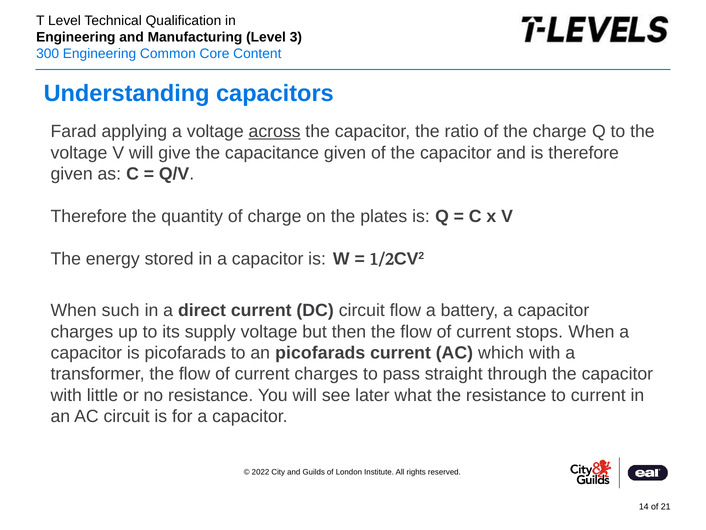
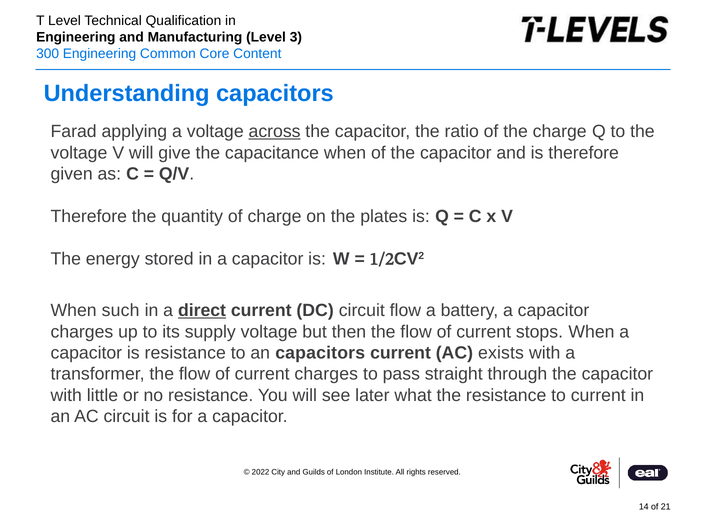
capacitance given: given -> when
direct underline: none -> present
is picofarads: picofarads -> resistance
an picofarads: picofarads -> capacitors
which: which -> exists
